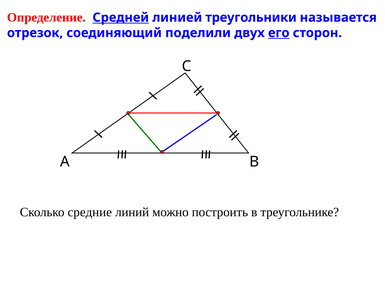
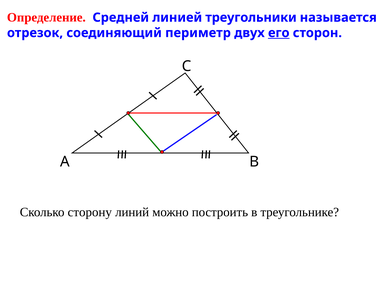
Средней underline: present -> none
поделили: поделили -> периметр
средние: средние -> сторону
